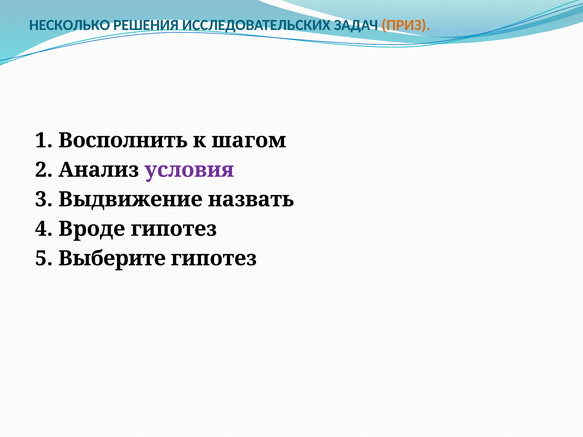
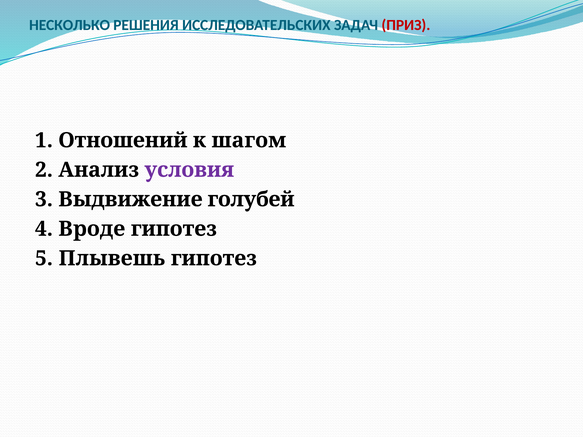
ПРИЗ colour: orange -> red
Восполнить: Восполнить -> Отношений
назвать: назвать -> голубей
Выберите: Выберите -> Плывешь
